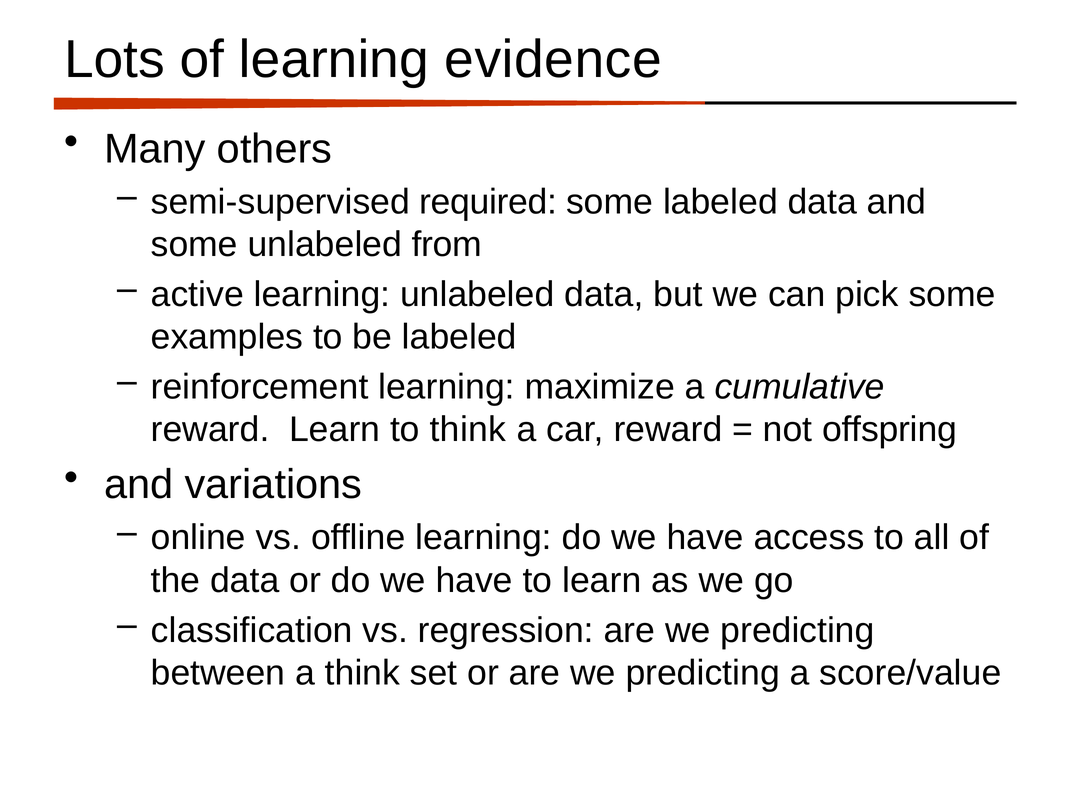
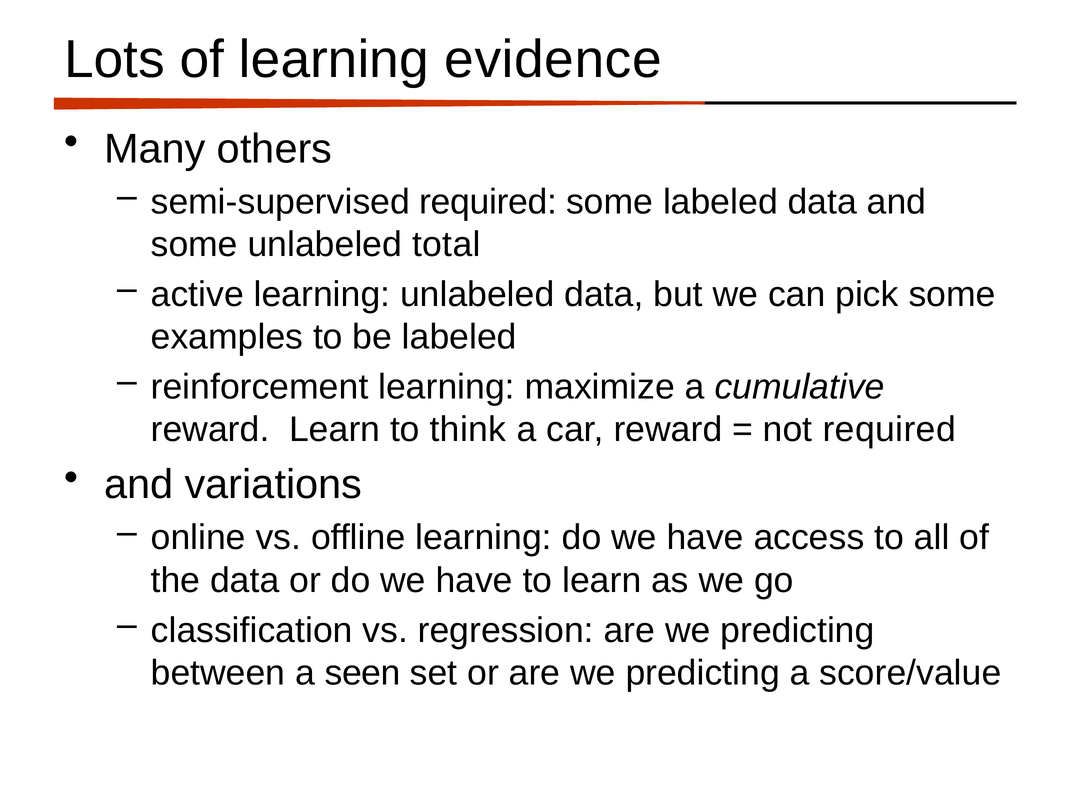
from: from -> total
not offspring: offspring -> required
a think: think -> seen
